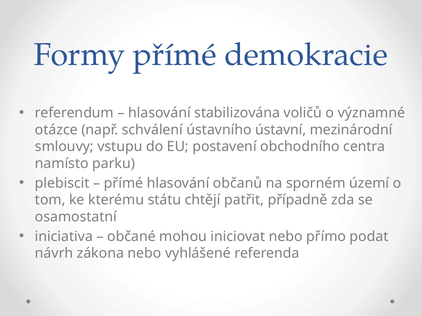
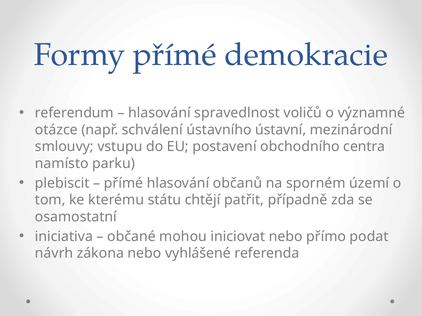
stabilizována: stabilizována -> spravedlnost
